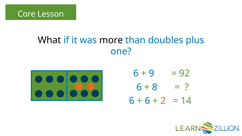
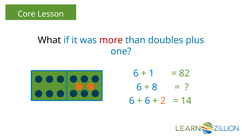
more colour: black -> red
9: 9 -> 1
92: 92 -> 82
